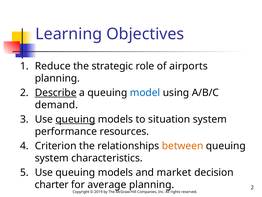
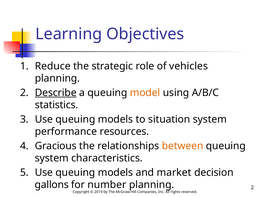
airports: airports -> vehicles
model colour: blue -> orange
demand: demand -> statistics
queuing at (75, 119) underline: present -> none
Criterion: Criterion -> Gracious
charter: charter -> gallons
average: average -> number
